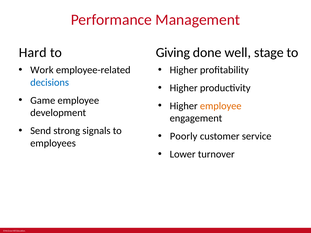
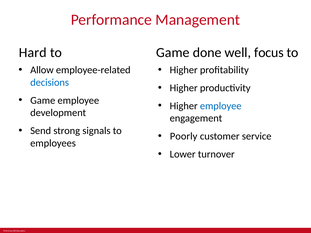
Giving at (173, 53): Giving -> Game
stage: stage -> focus
Work: Work -> Allow
employee at (221, 106) colour: orange -> blue
